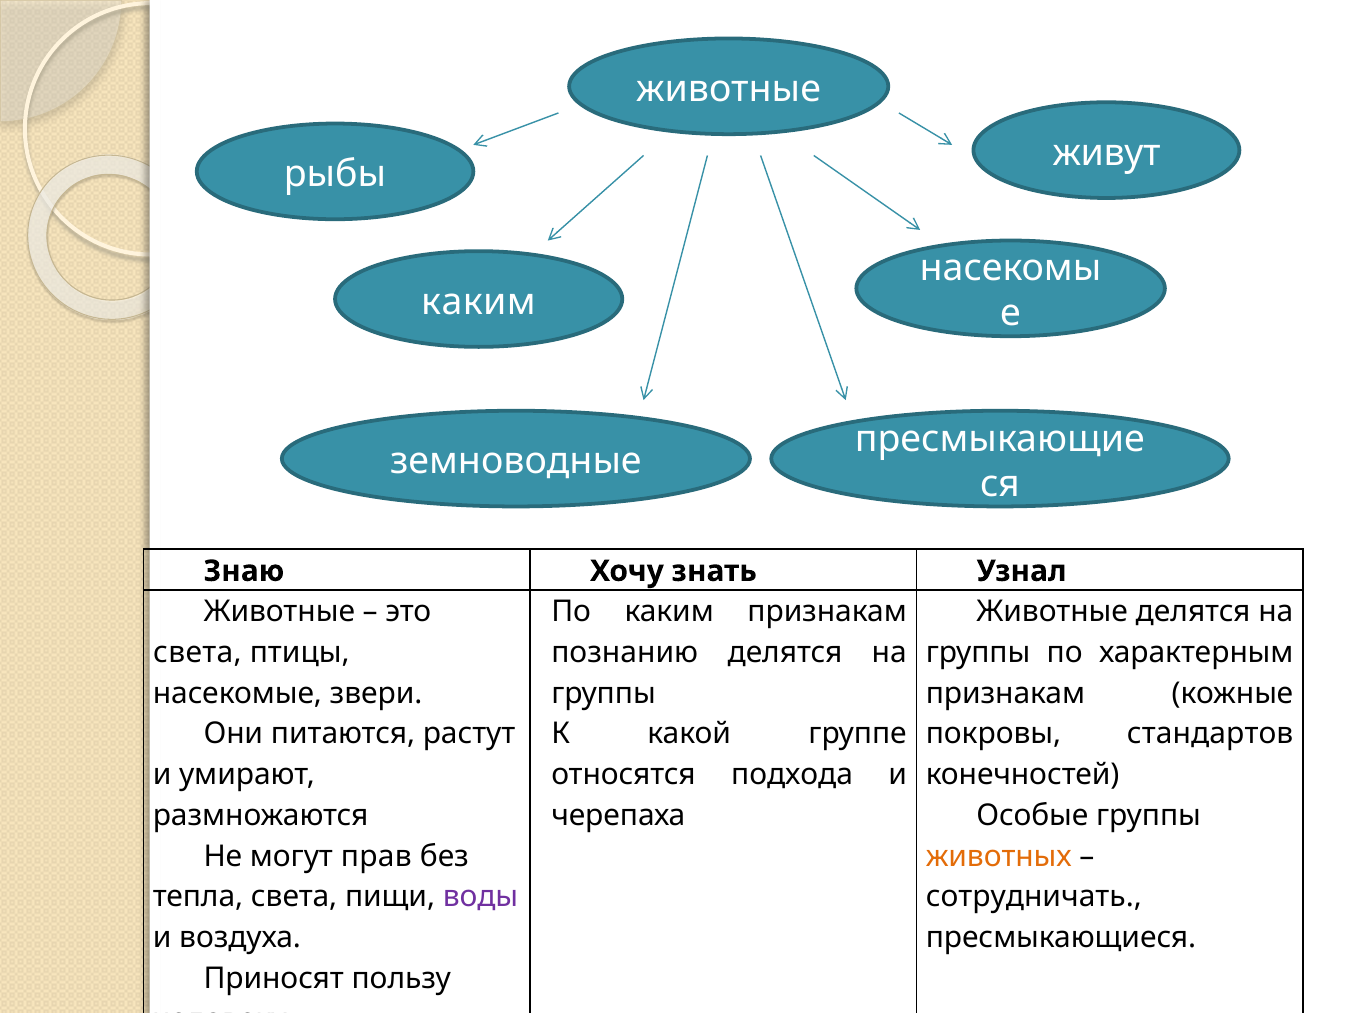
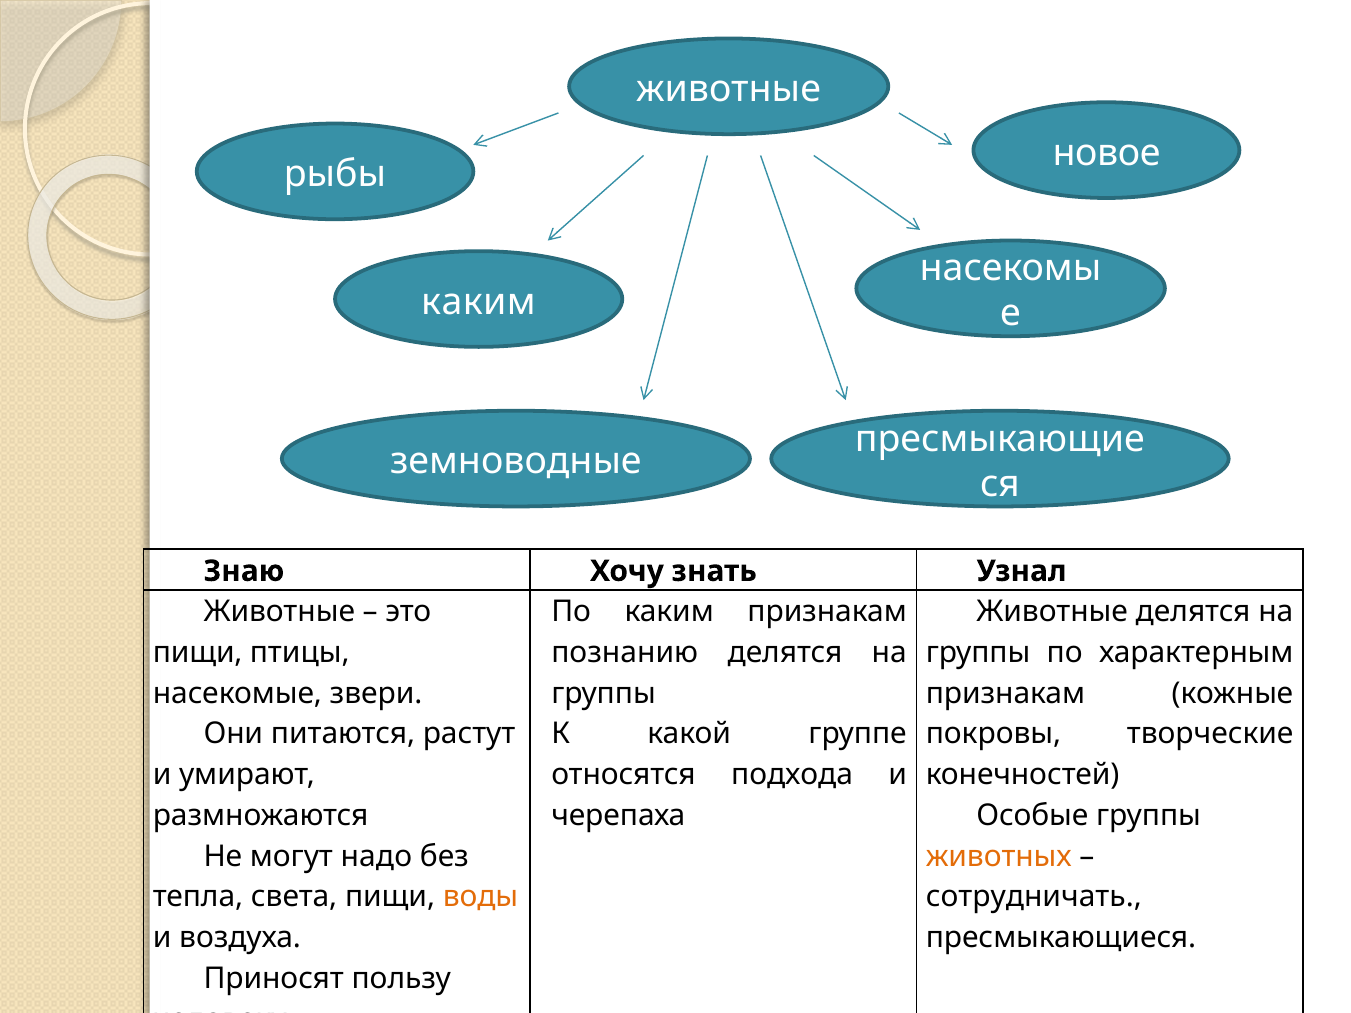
живут: живут -> новое
света at (197, 653): света -> пищи
стандартов: стандартов -> творческие
могут прав: прав -> надо
воды colour: purple -> orange
